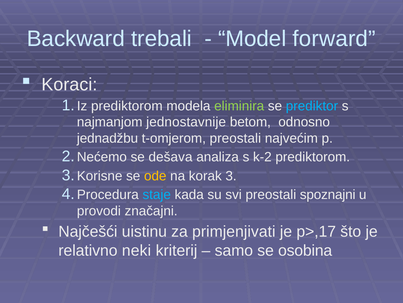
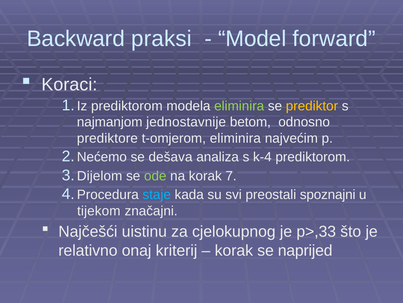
trebali: trebali -> praksi
prediktor colour: light blue -> yellow
jednadžbu: jednadžbu -> prediktore
t-omjerom preostali: preostali -> eliminira
k-2: k-2 -> k-4
Korisne: Korisne -> Dijelom
ode colour: yellow -> light green
korak 3: 3 -> 7
provodi: provodi -> tijekom
primjenjivati: primjenjivati -> cjelokupnog
p>,17: p>,17 -> p>,33
neki: neki -> onaj
samo at (234, 250): samo -> korak
osobina: osobina -> naprijed
